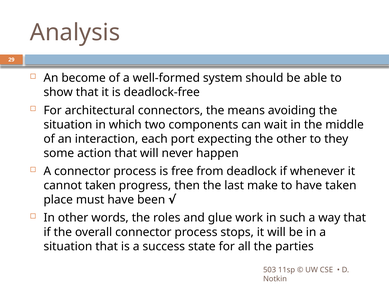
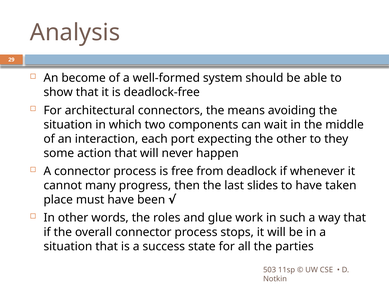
cannot taken: taken -> many
make: make -> slides
